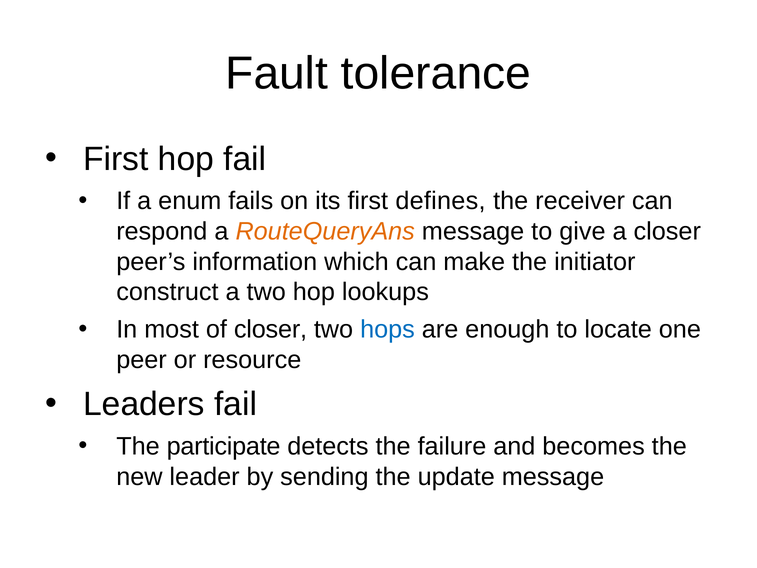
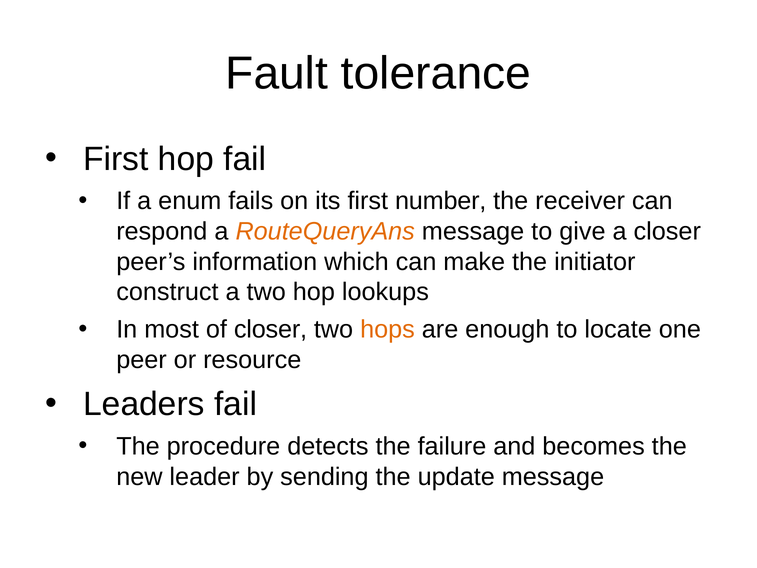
defines: defines -> number
hops colour: blue -> orange
participate: participate -> procedure
